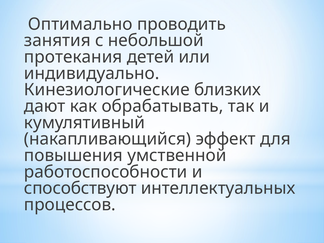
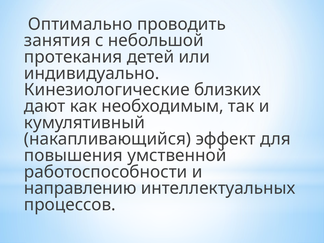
обрабатывать: обрабатывать -> необходимым
способствуют: способствуют -> направлению
